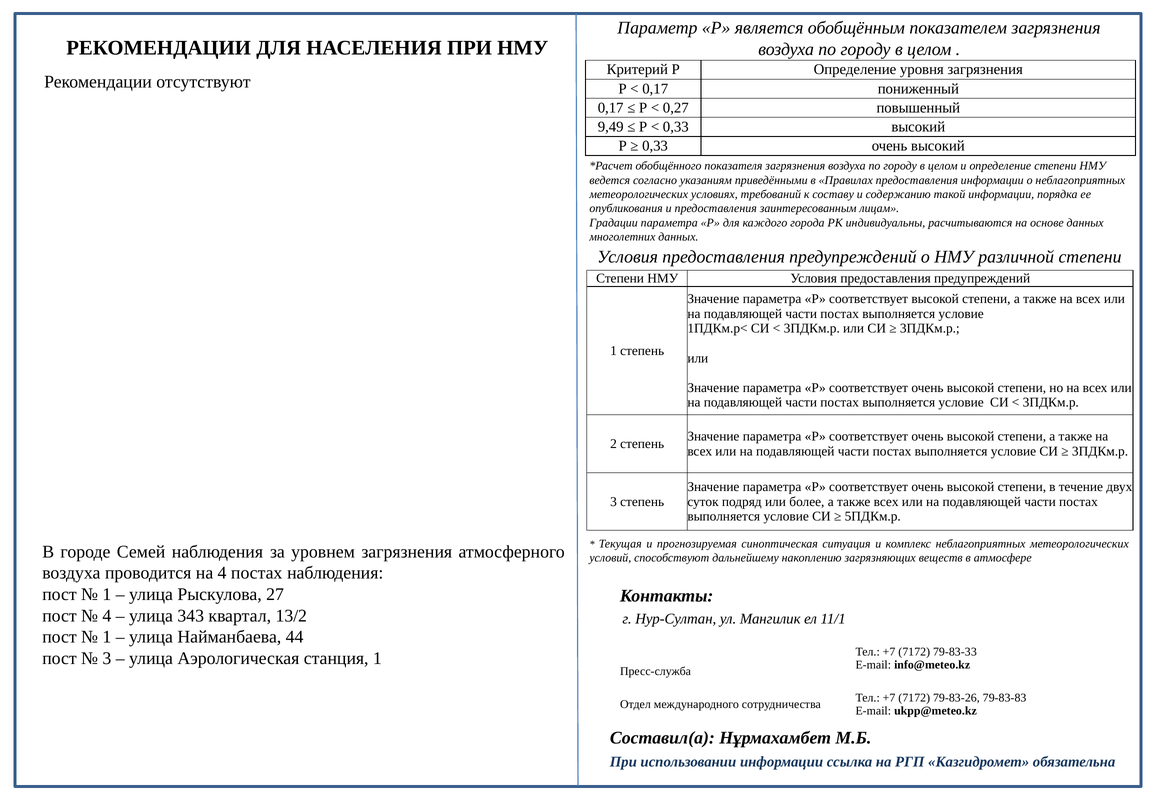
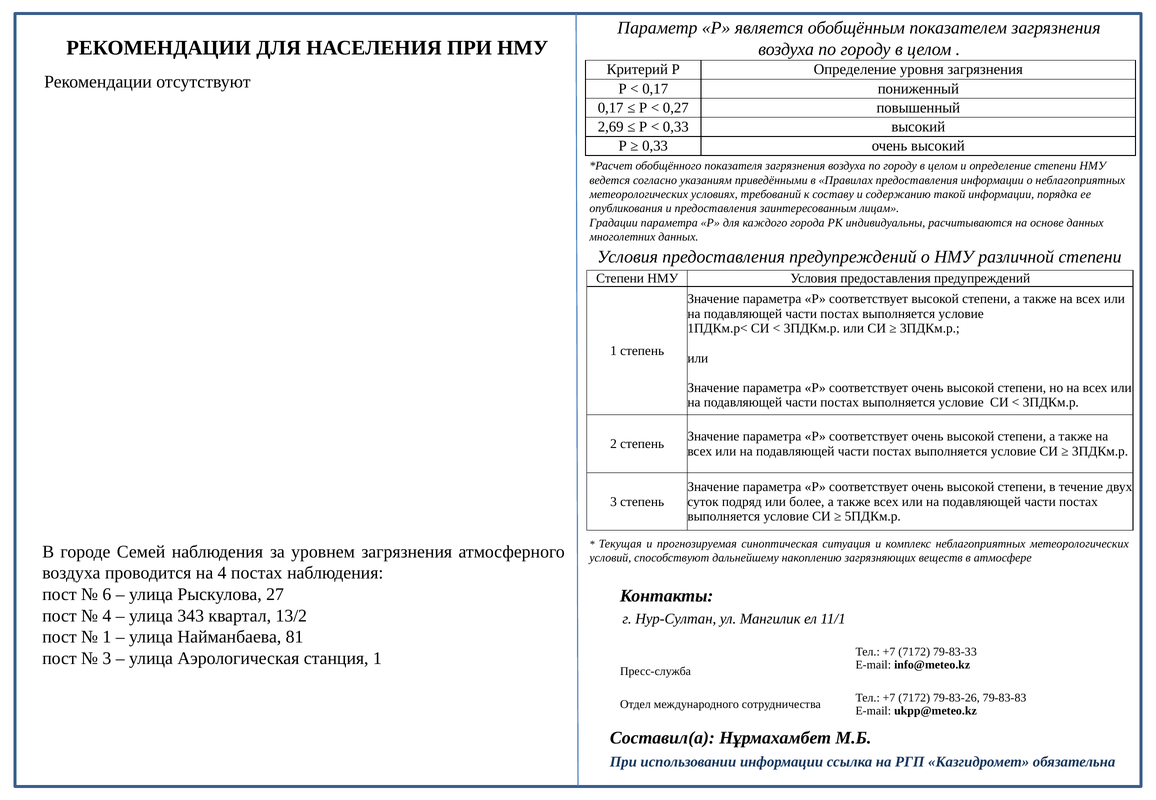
9,49: 9,49 -> 2,69
1 at (107, 595): 1 -> 6
44: 44 -> 81
